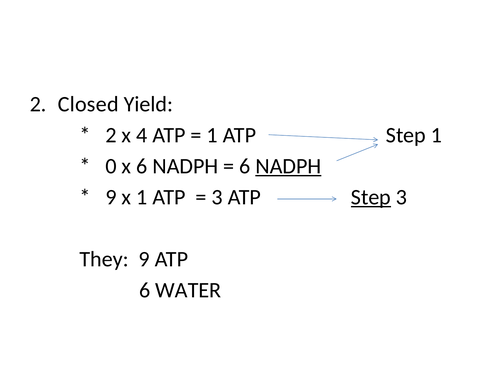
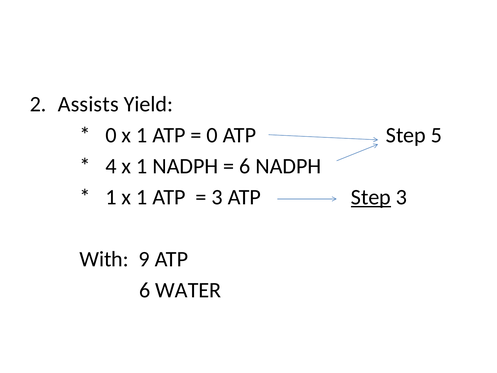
Closed: Closed -> Assists
2 at (111, 135): 2 -> 0
4 at (142, 135): 4 -> 1
1 at (212, 135): 1 -> 0
Step 1: 1 -> 5
0: 0 -> 4
6 at (142, 166): 6 -> 1
NADPH at (288, 166) underline: present -> none
9 at (111, 197): 9 -> 1
They: They -> With
